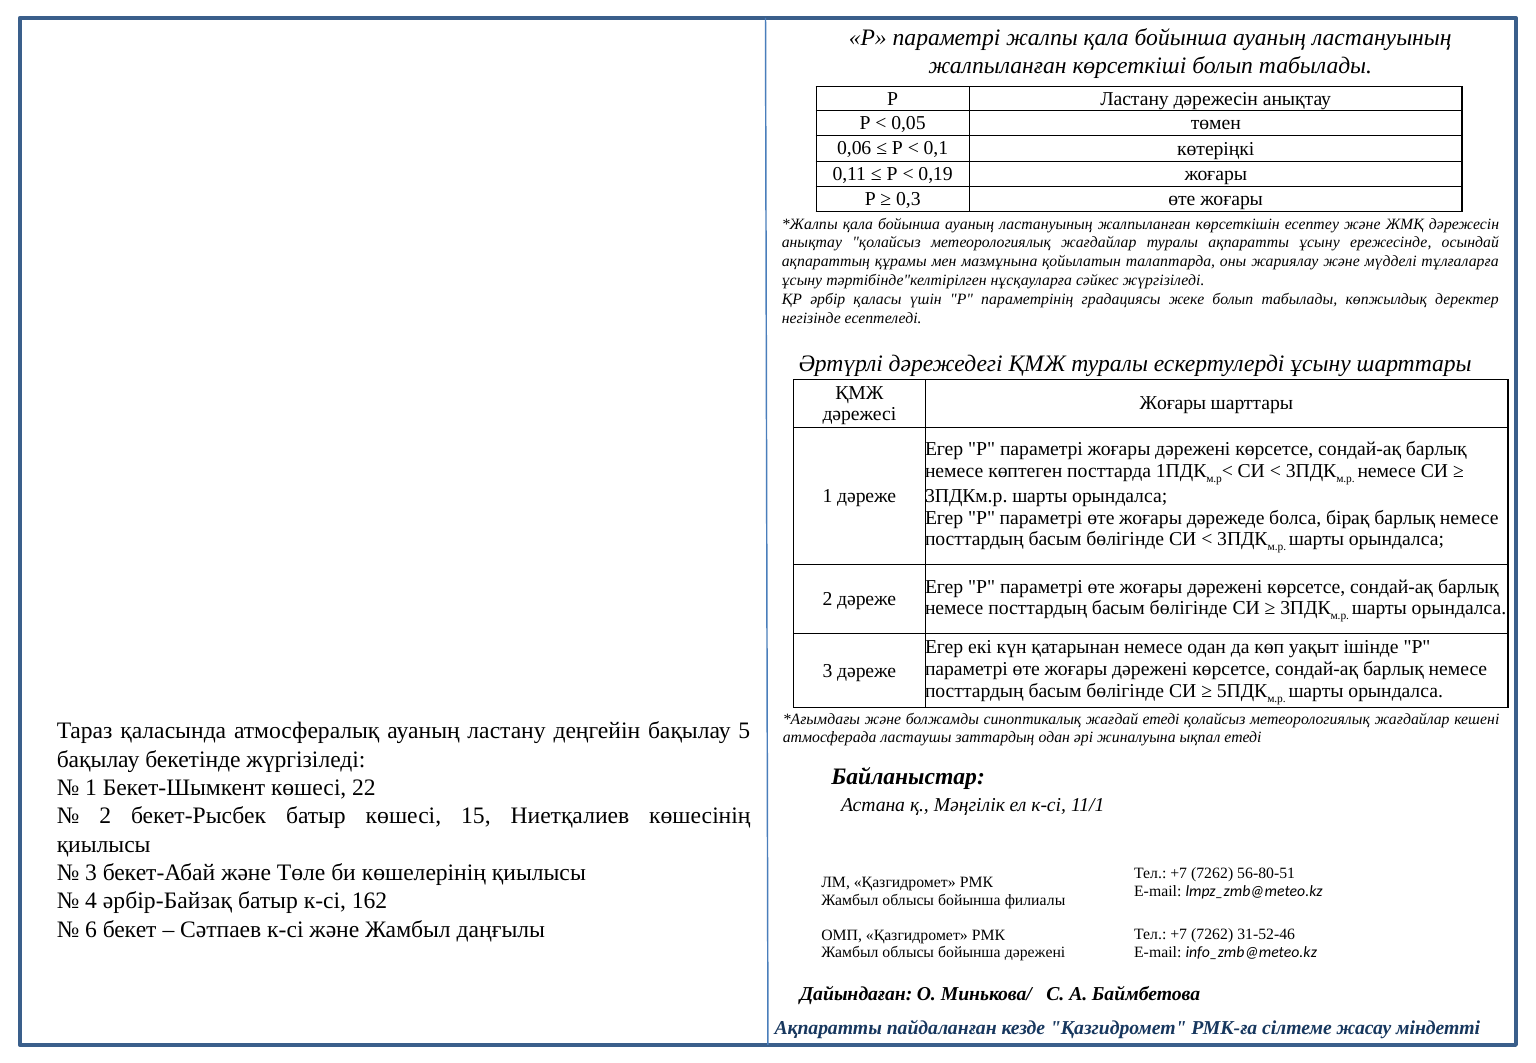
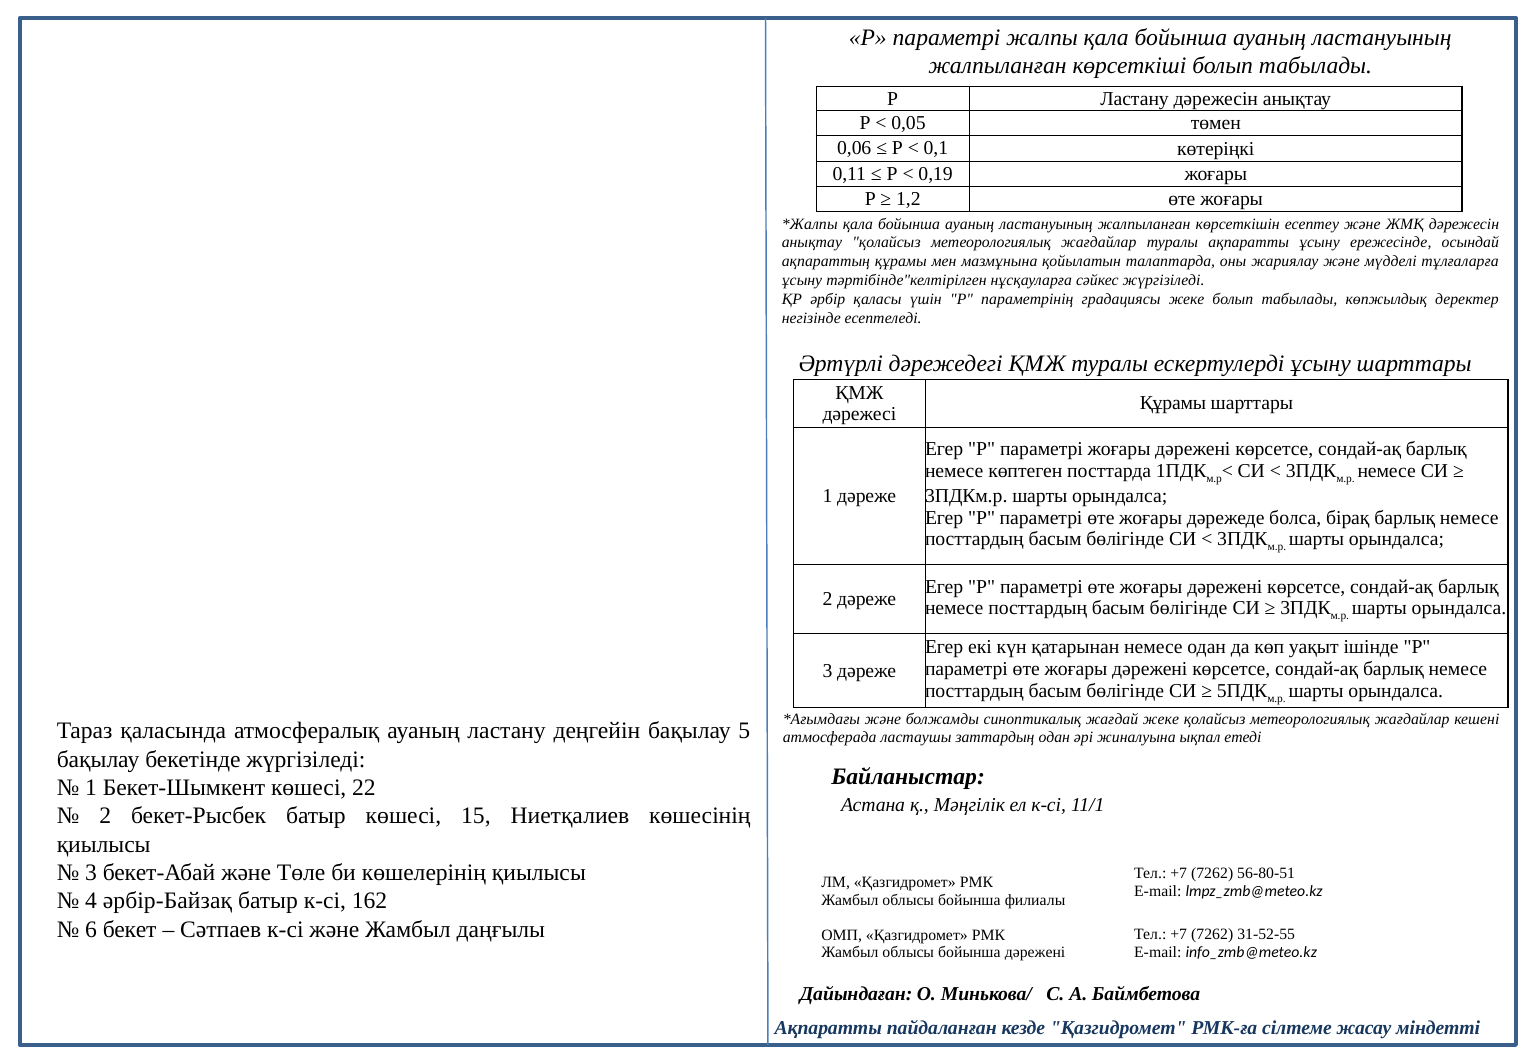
0,3: 0,3 -> 1,2
Жоғары at (1173, 404): Жоғары -> Құрамы
жағдай етеді: етеді -> жеке
31-52-46: 31-52-46 -> 31-52-55
